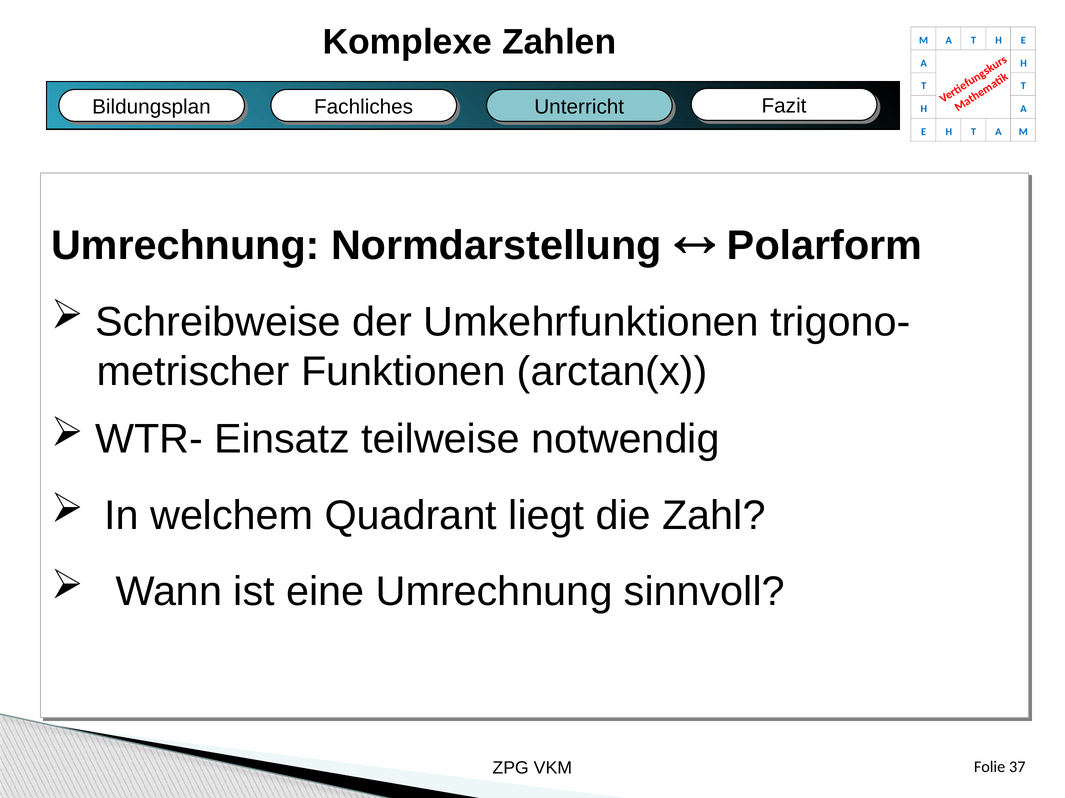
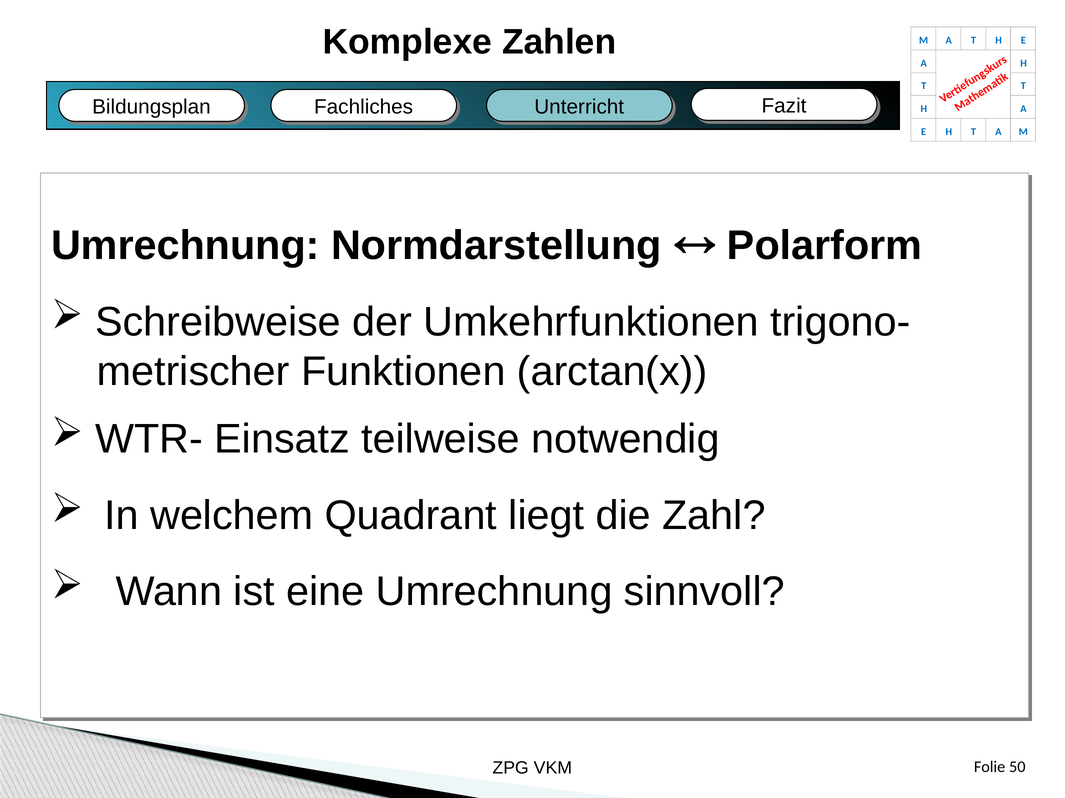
37: 37 -> 50
